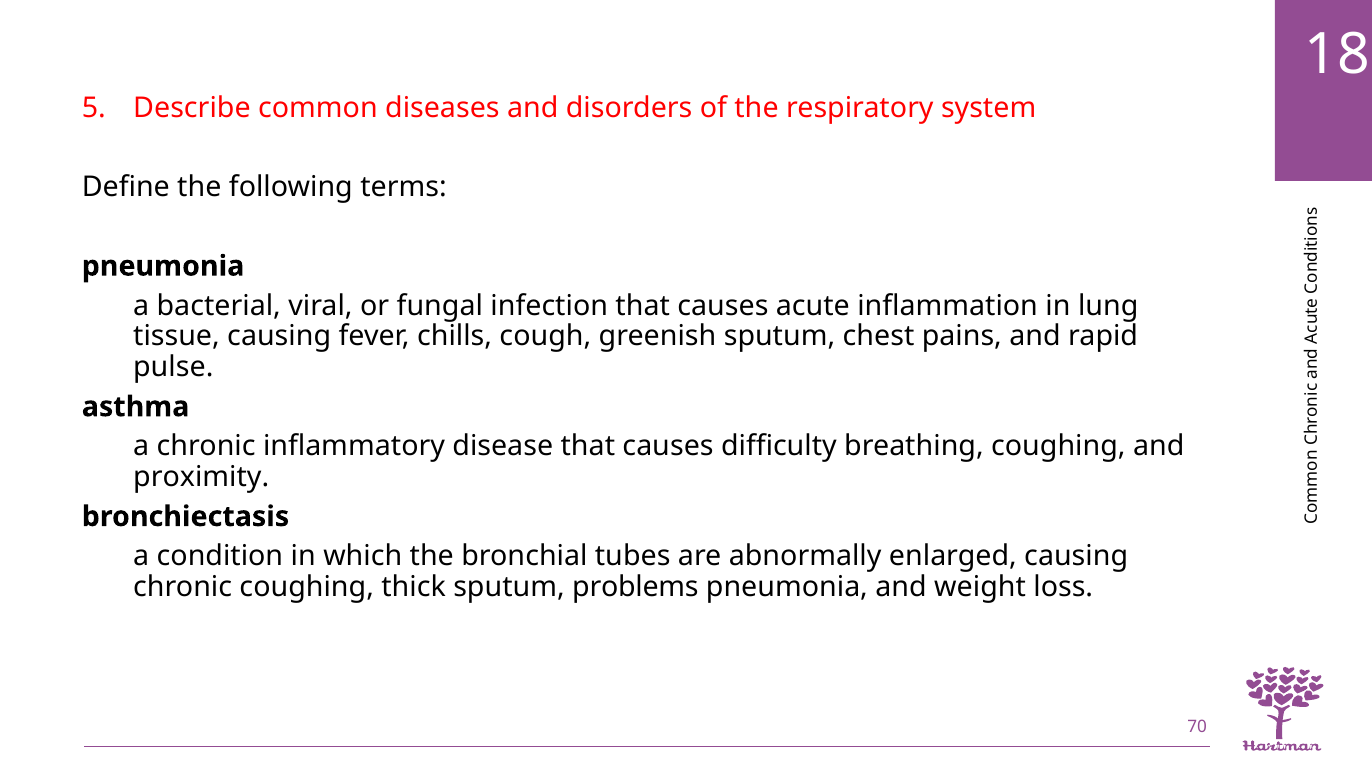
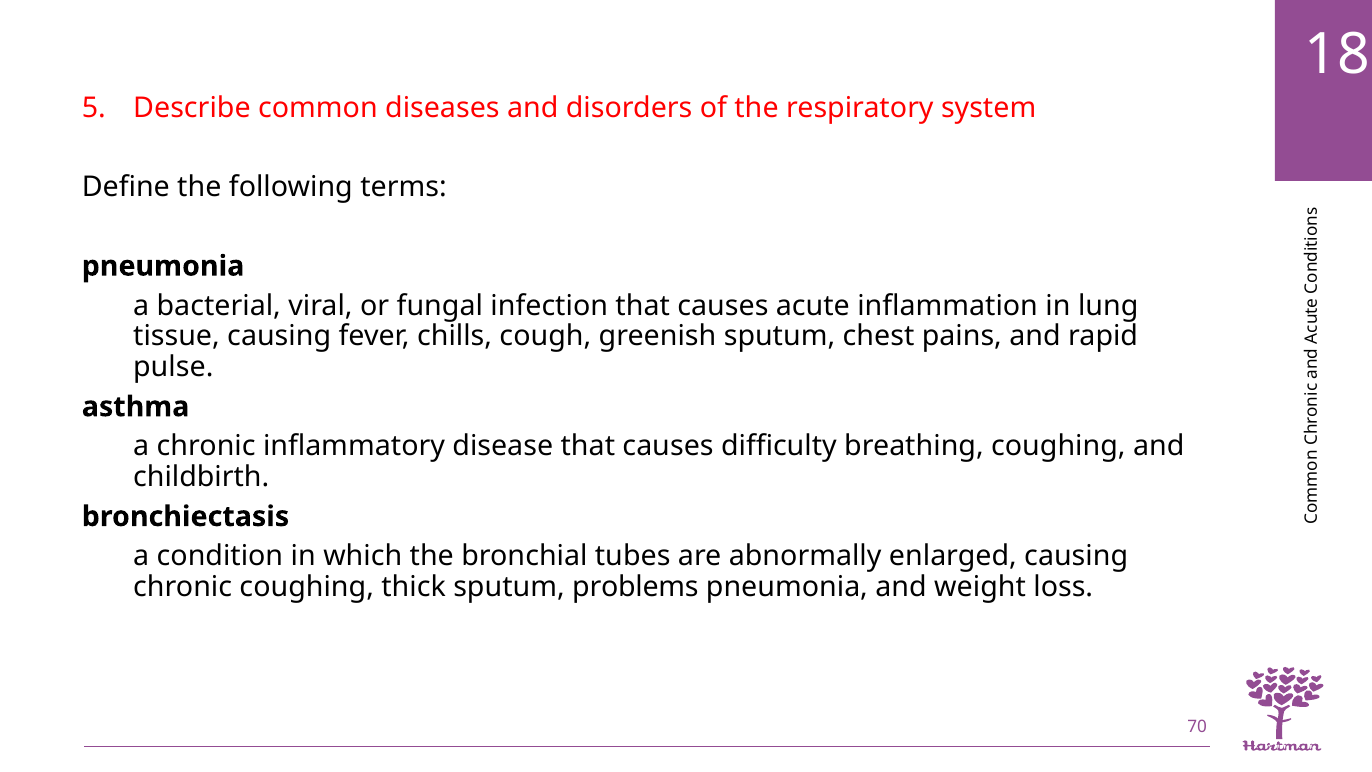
proximity: proximity -> childbirth
